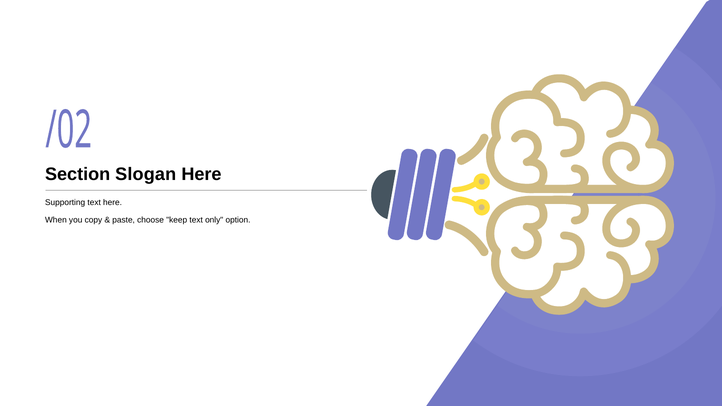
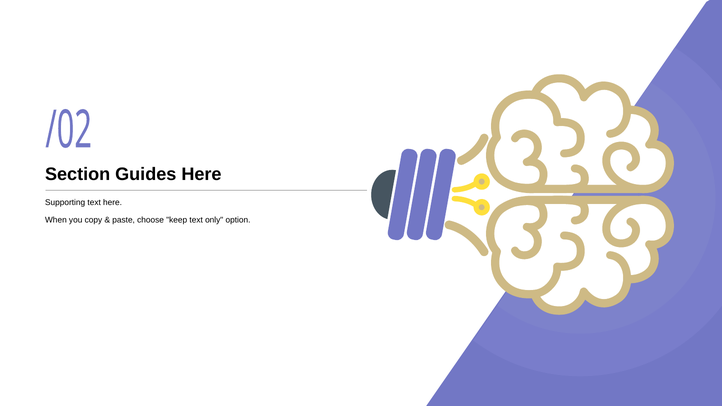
Slogan: Slogan -> Guides
